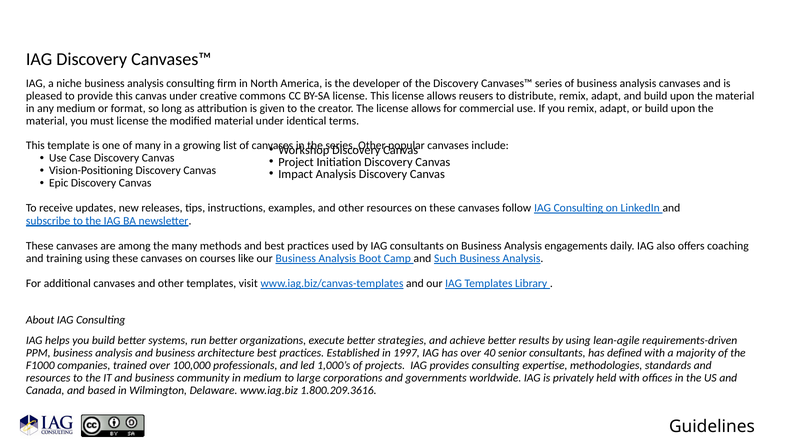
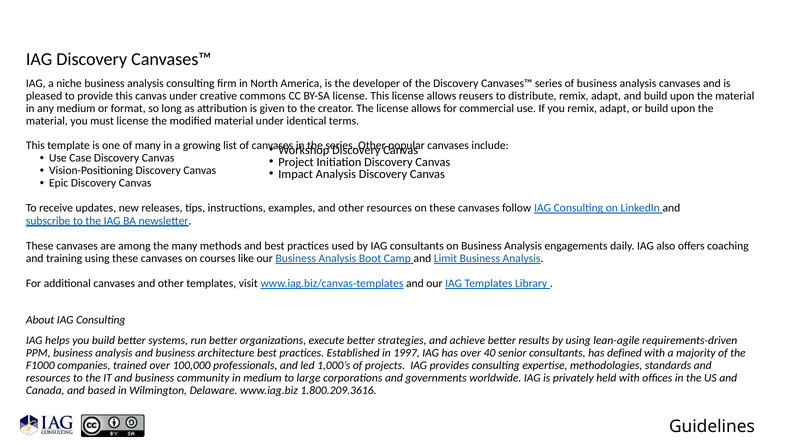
Such: Such -> Limit
